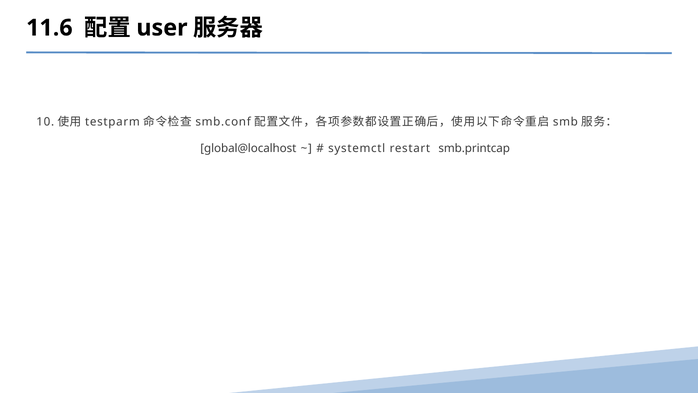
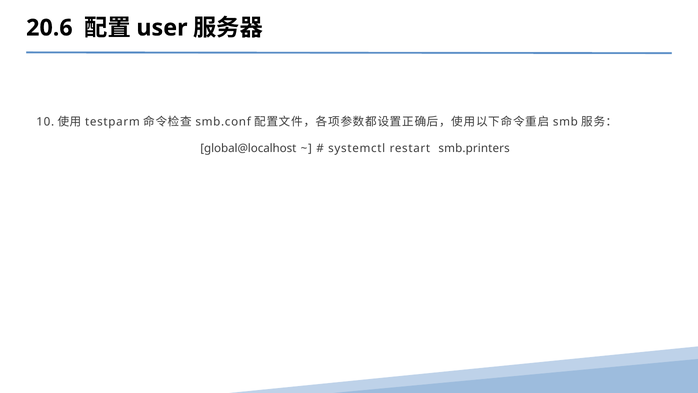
11.6: 11.6 -> 20.6
smb.printcap: smb.printcap -> smb.printers
